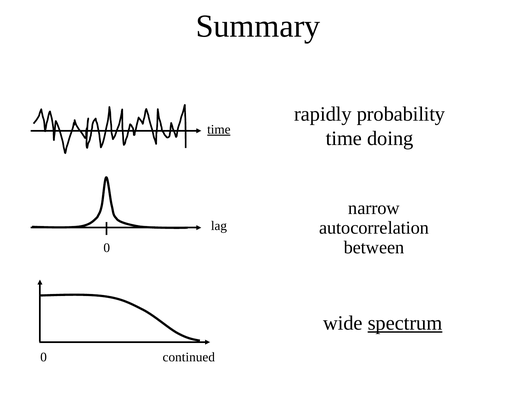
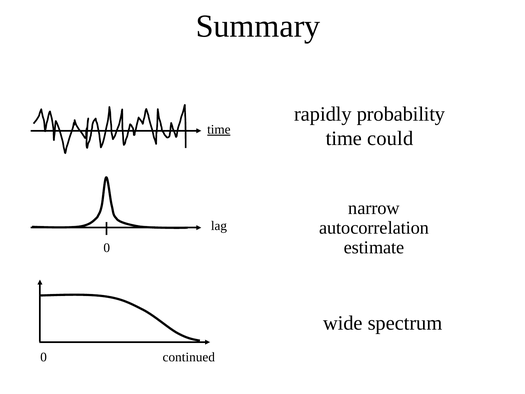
doing: doing -> could
between: between -> estimate
spectrum underline: present -> none
